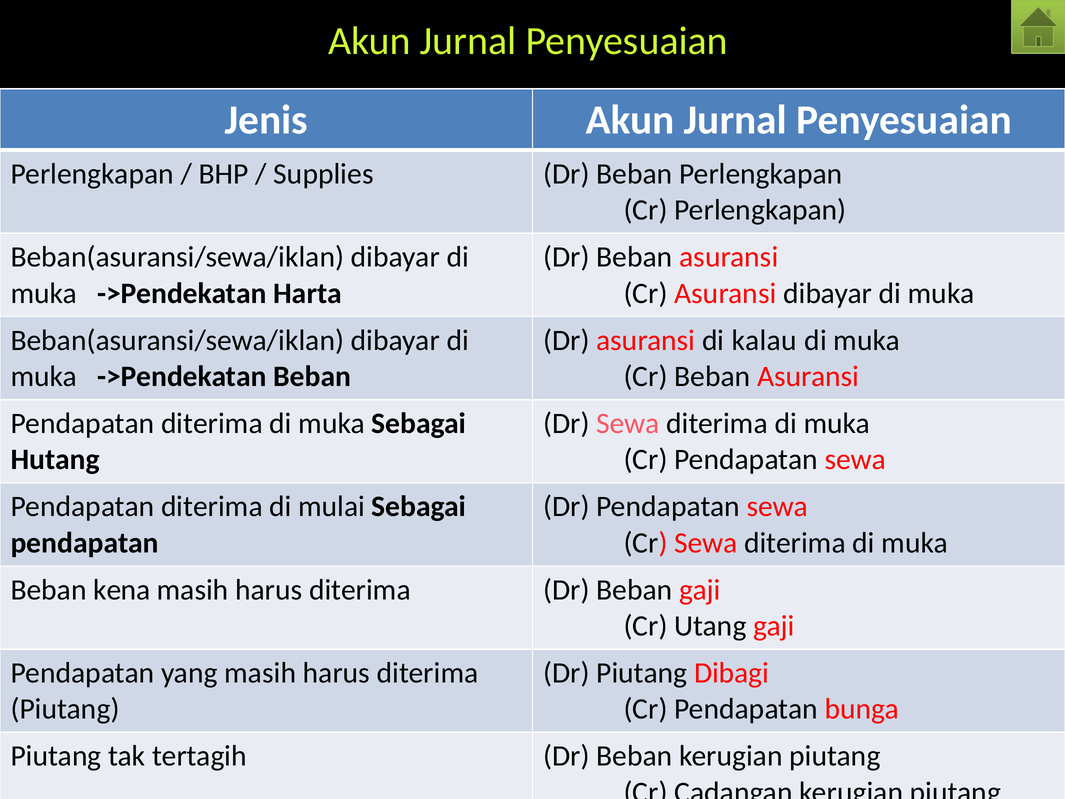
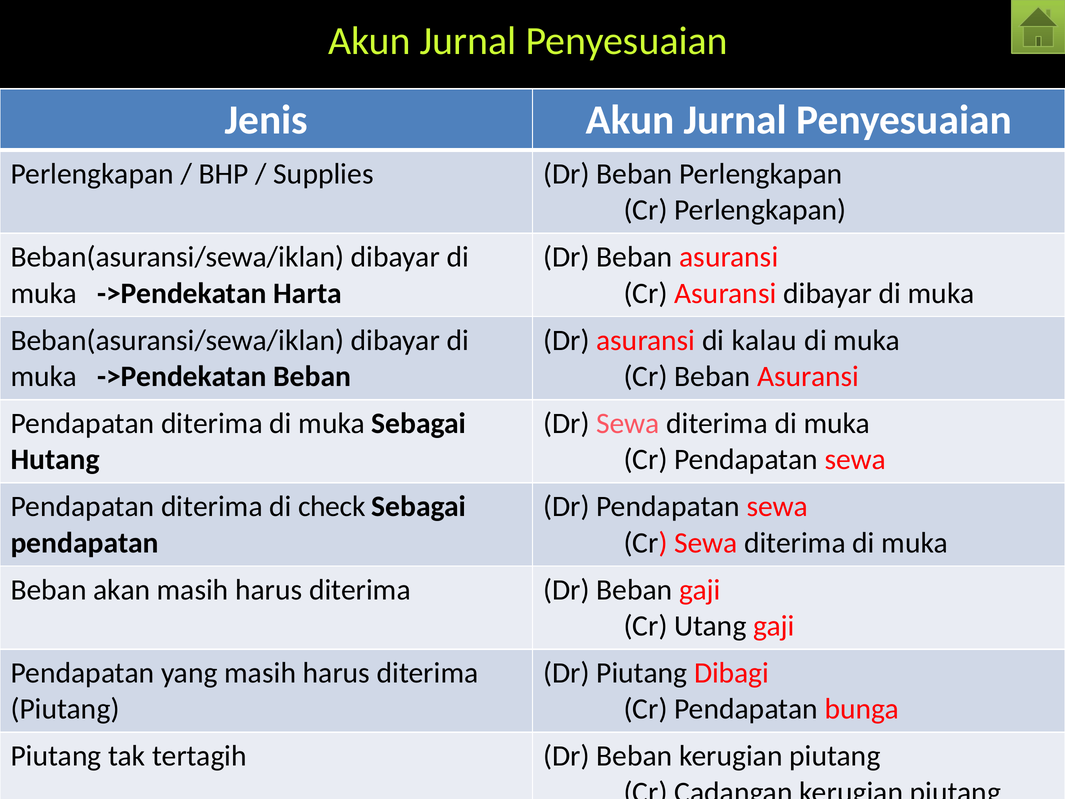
mulai: mulai -> check
kena: kena -> akan
